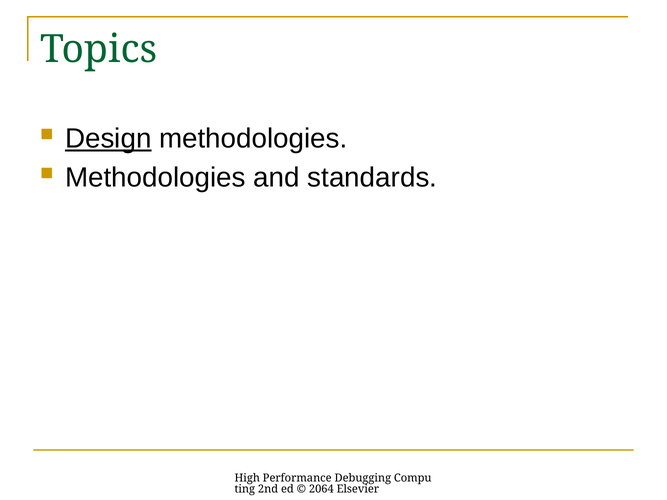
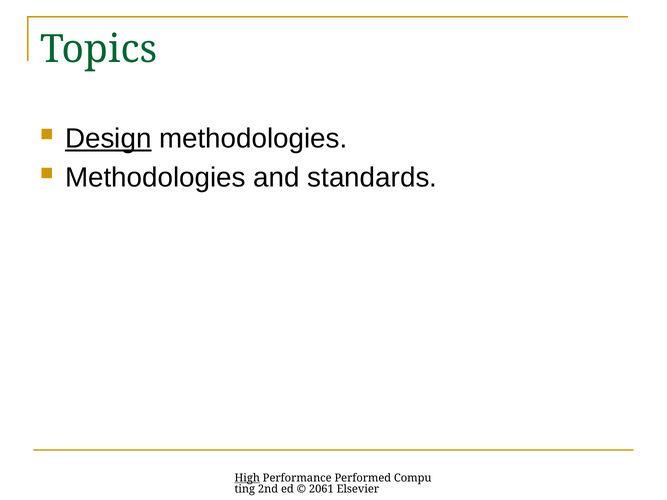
High underline: none -> present
Debugging: Debugging -> Performed
2064: 2064 -> 2061
